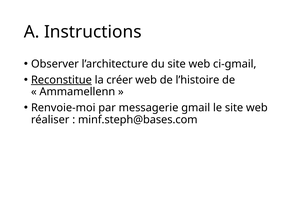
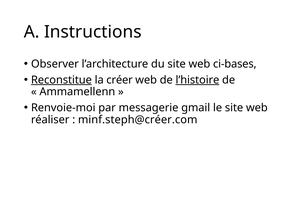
ci-gmail: ci-gmail -> ci-bases
l’histoire underline: none -> present
minf.steph@bases.com: minf.steph@bases.com -> minf.steph@créer.com
